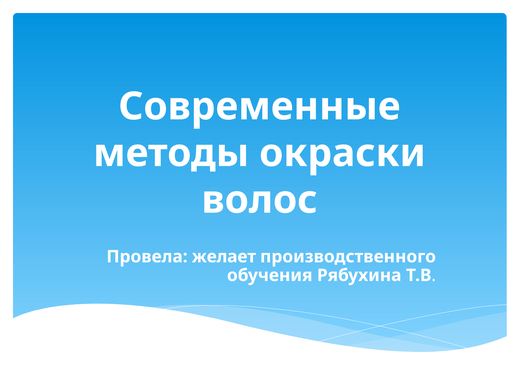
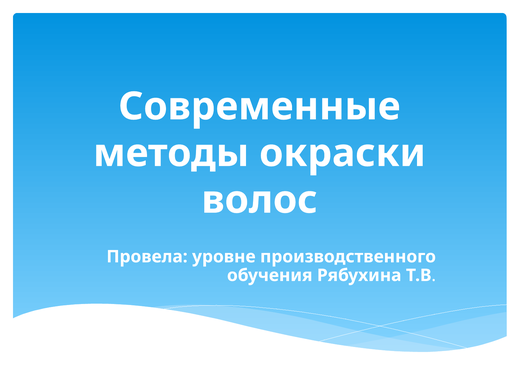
желает: желает -> уровне
